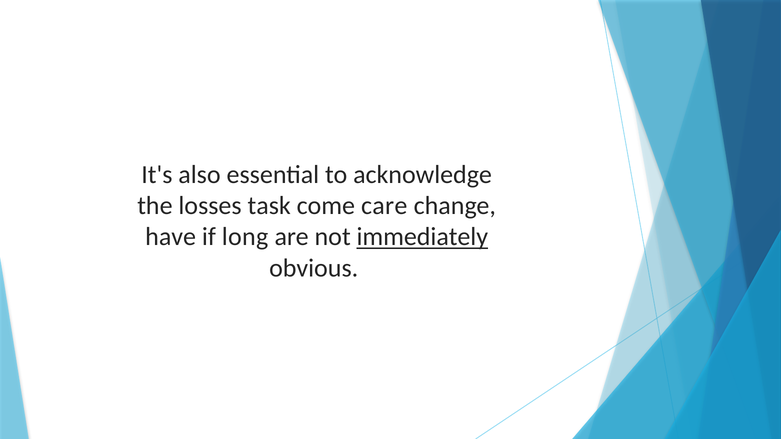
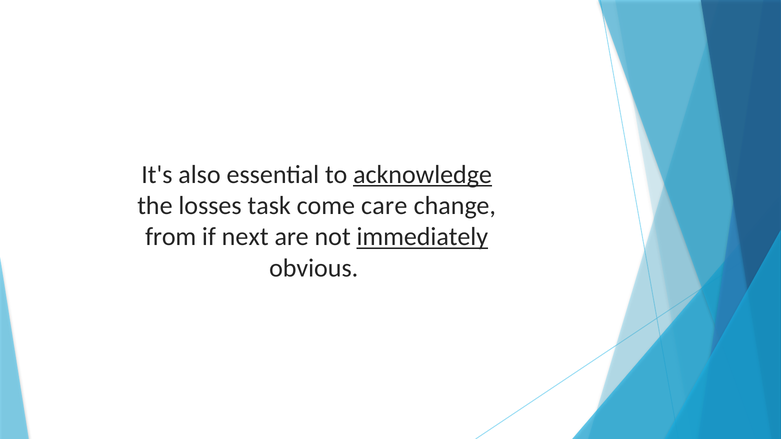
acknowledge underline: none -> present
have: have -> from
long: long -> next
